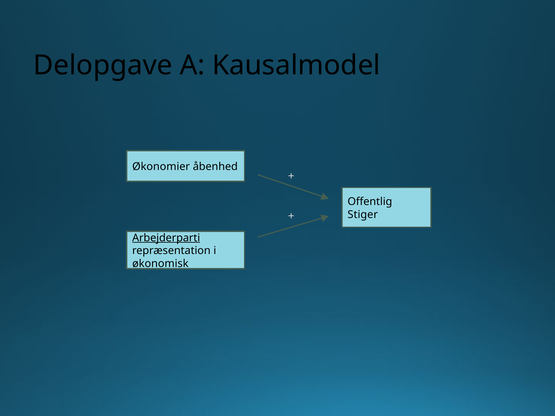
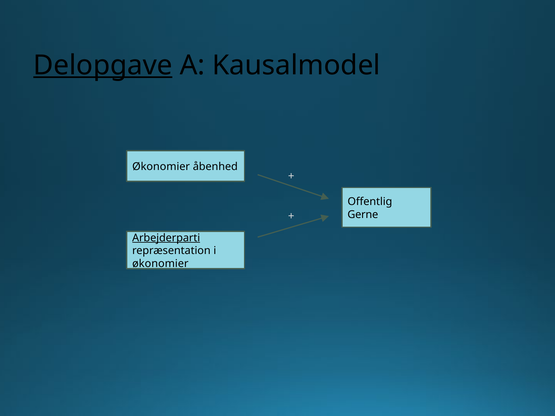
Delopgave underline: none -> present
Stiger: Stiger -> Gerne
økonomisk at (160, 264): økonomisk -> økonomier
